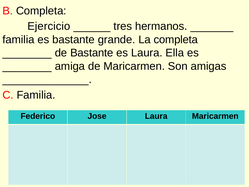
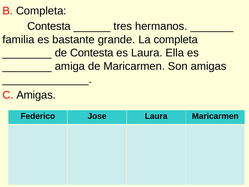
Ejercicio at (49, 26): Ejercicio -> Contesta
de Bastante: Bastante -> Contesta
C Familia: Familia -> Amigas
